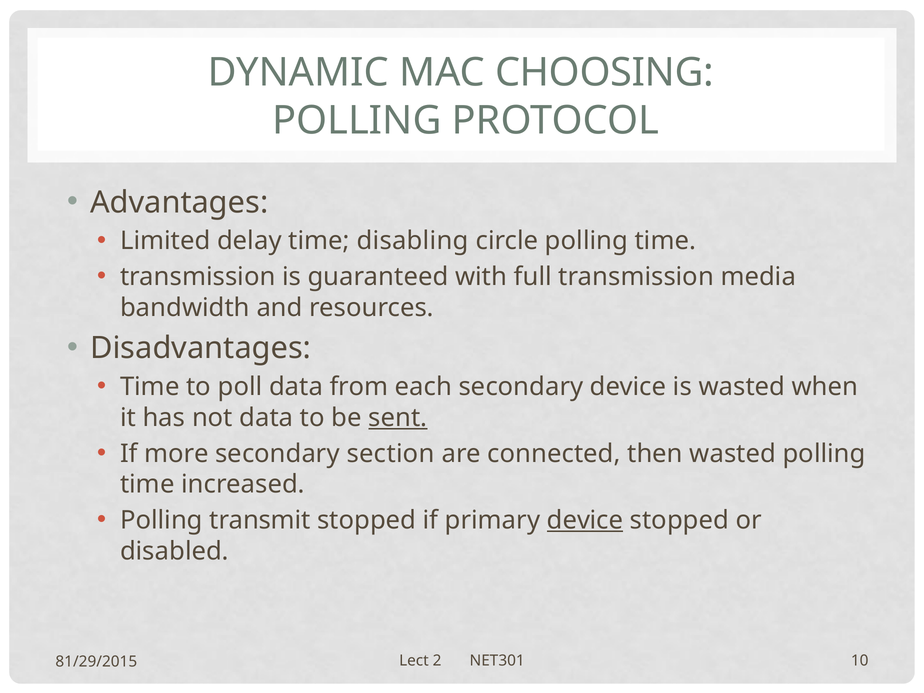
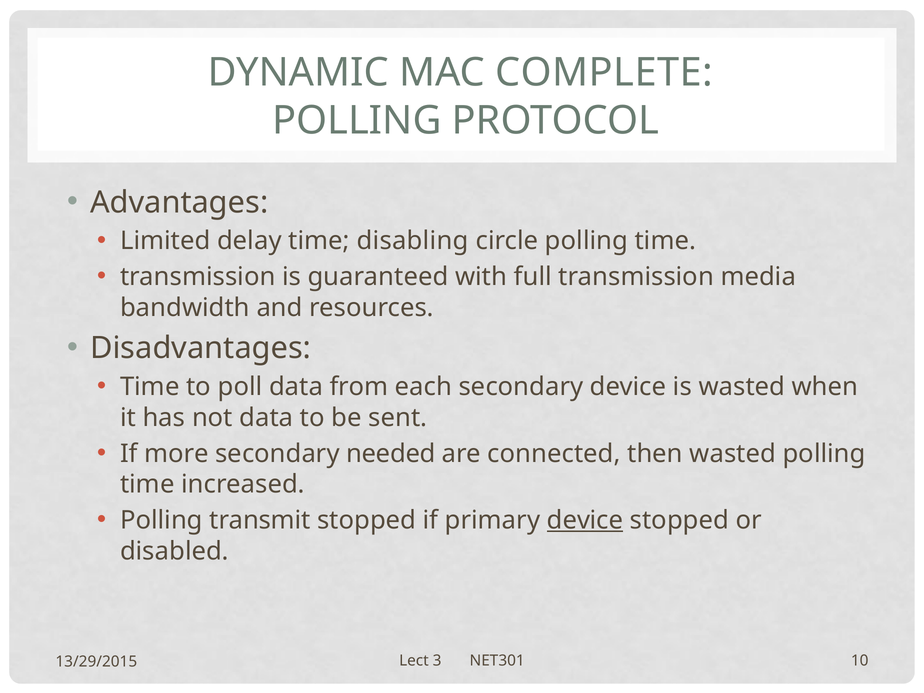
CHOOSING: CHOOSING -> COMPLETE
sent underline: present -> none
section: section -> needed
2: 2 -> 3
81/29/2015: 81/29/2015 -> 13/29/2015
